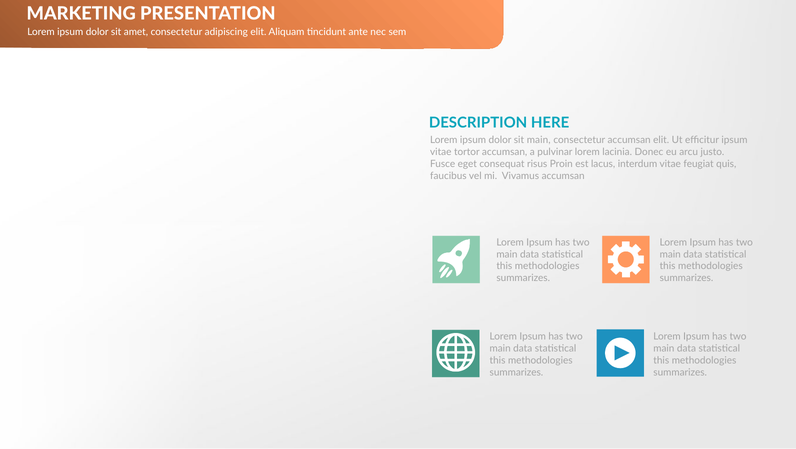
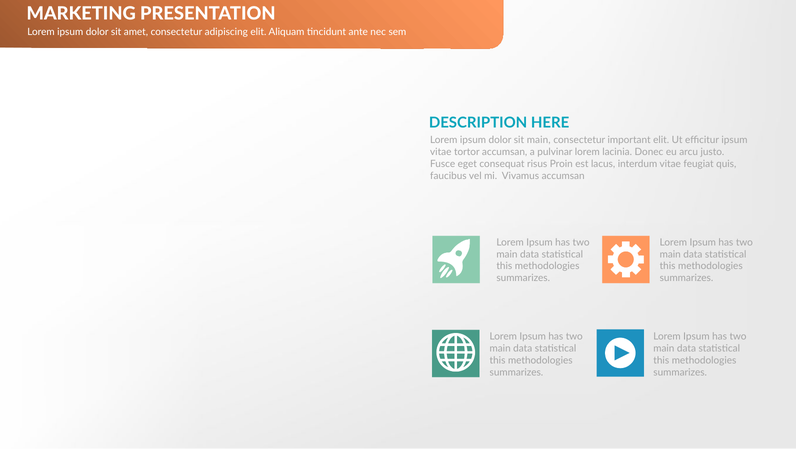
consectetur accumsan: accumsan -> important
